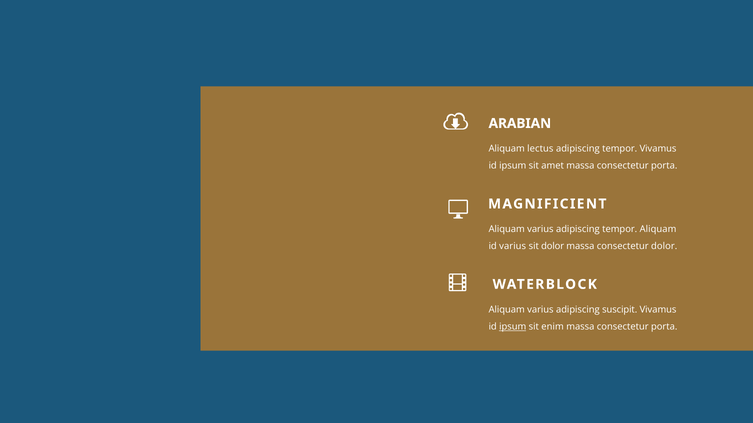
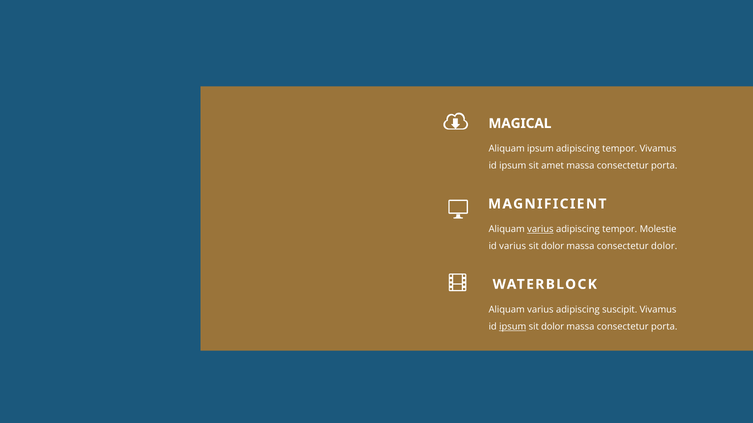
ARABIAN: ARABIAN -> MAGICAL
Aliquam lectus: lectus -> ipsum
varius at (540, 230) underline: none -> present
tempor Aliquam: Aliquam -> Molestie
enim at (553, 327): enim -> dolor
